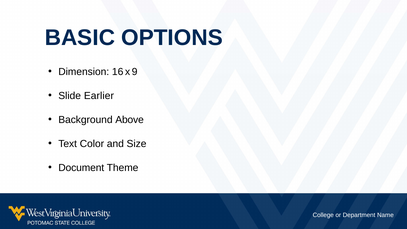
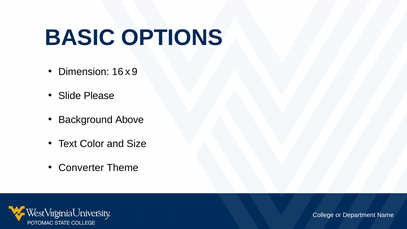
Earlier: Earlier -> Please
Document: Document -> Converter
